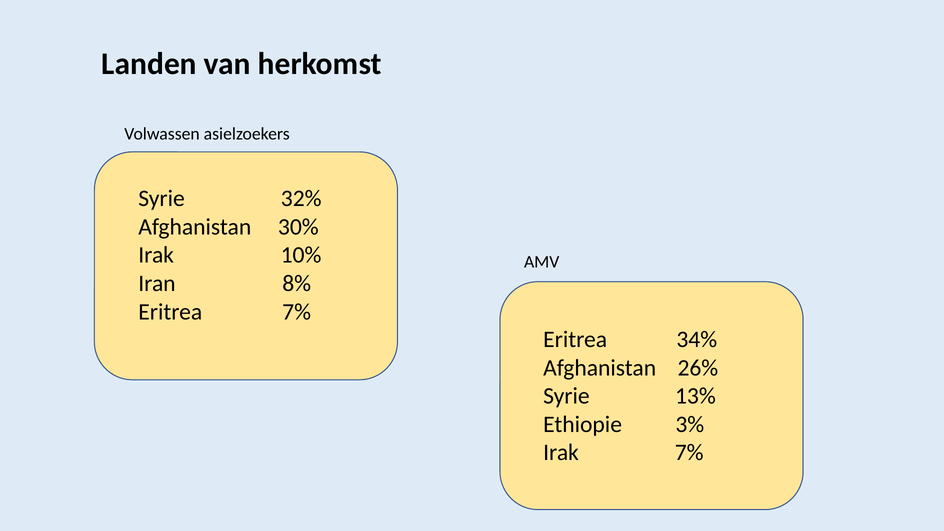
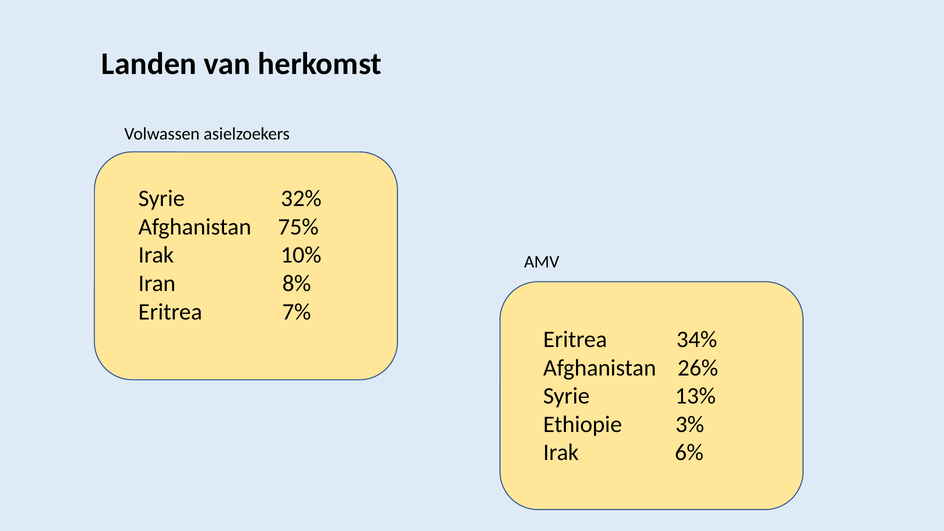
30%: 30% -> 75%
Irak 7%: 7% -> 6%
